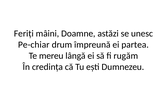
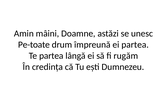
Feriți: Feriți -> Amin
Pe-chiar: Pe-chiar -> Pe-toate
Te mereu: mereu -> partea
